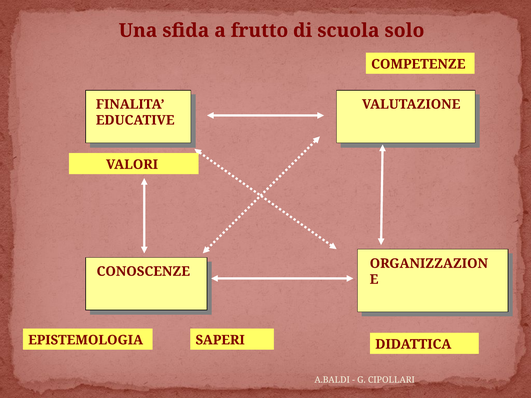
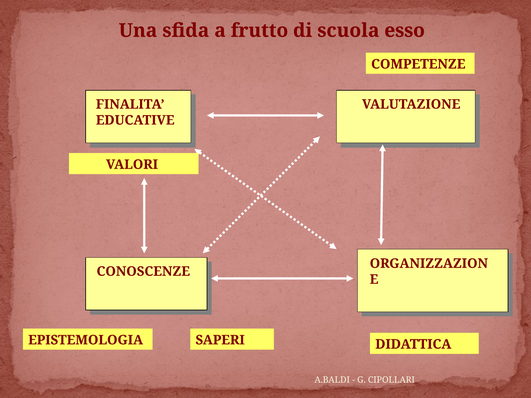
solo: solo -> esso
